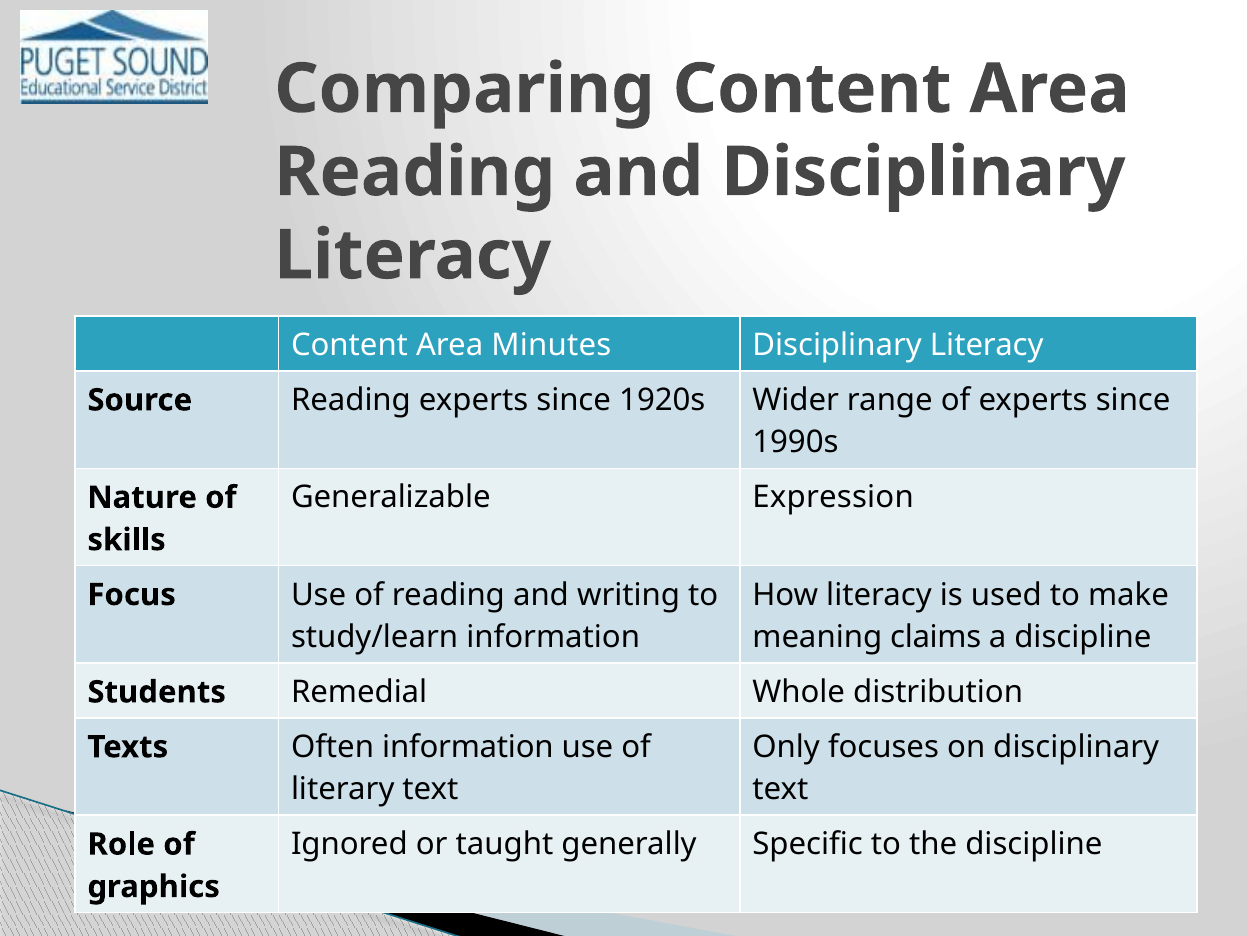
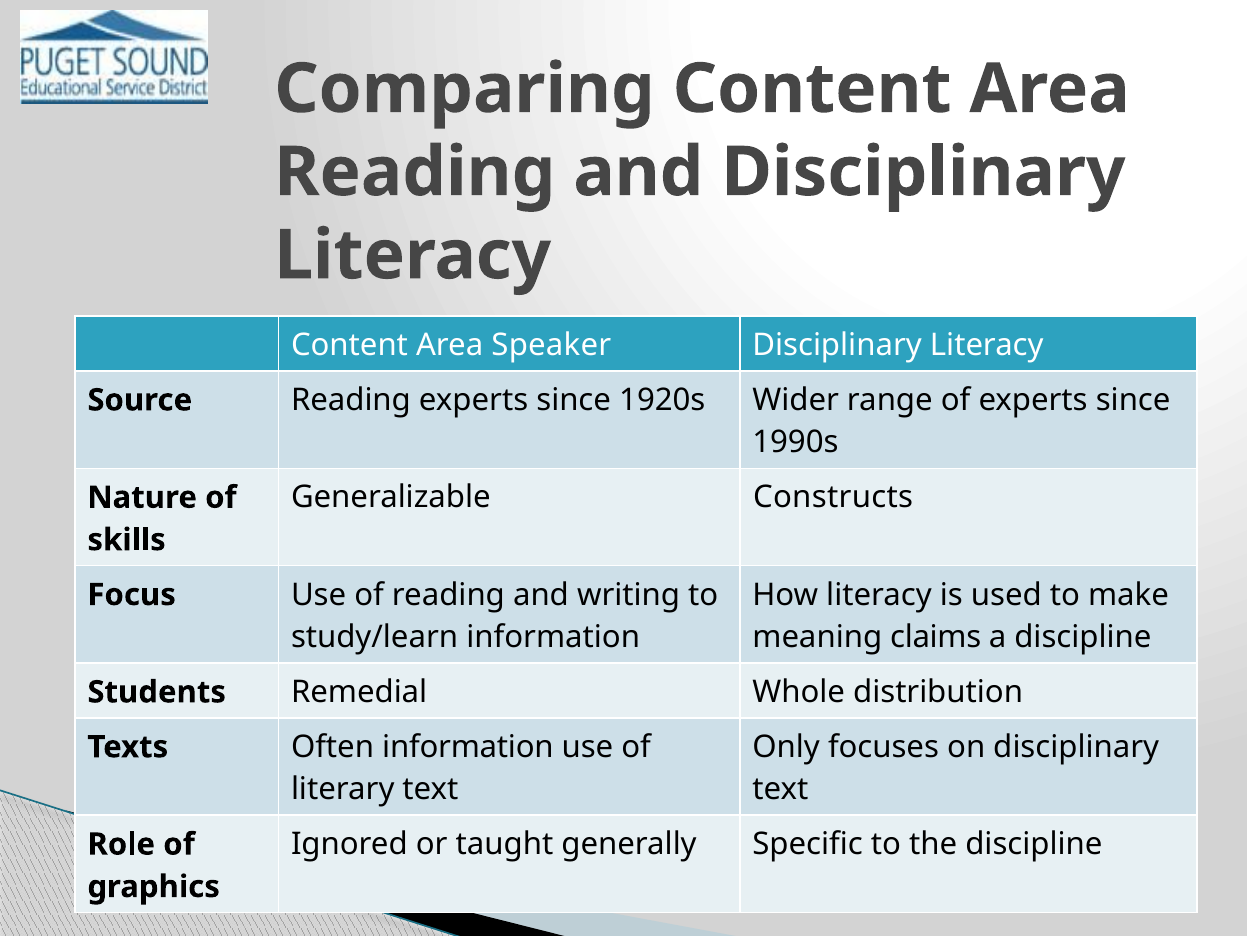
Minutes: Minutes -> Speaker
Expression: Expression -> Constructs
